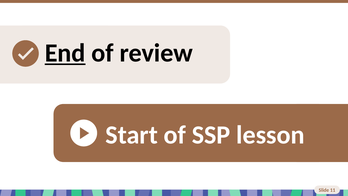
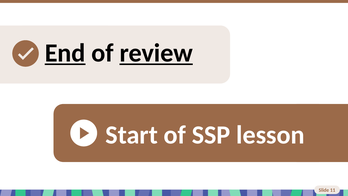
review underline: none -> present
